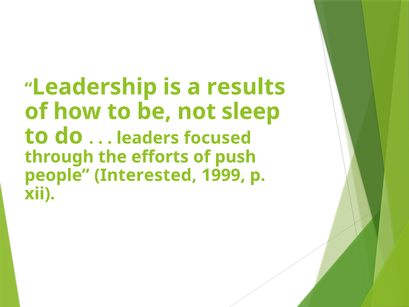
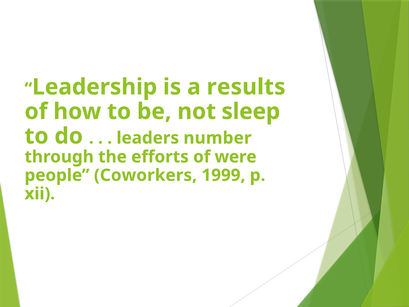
focused: focused -> number
push: push -> were
Interested: Interested -> Coworkers
